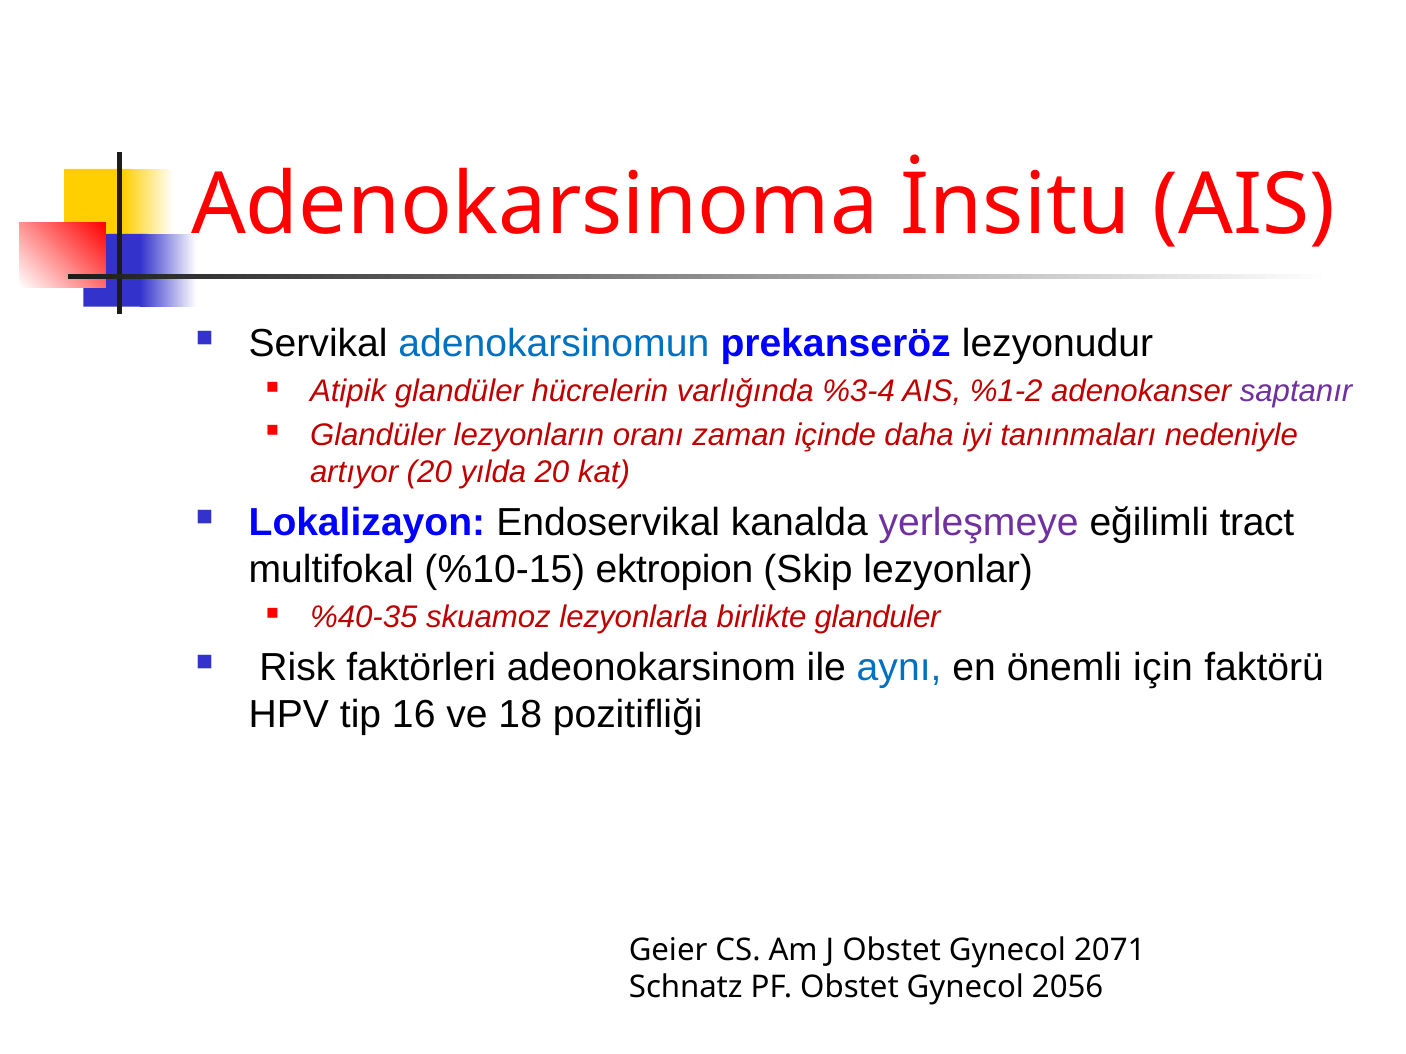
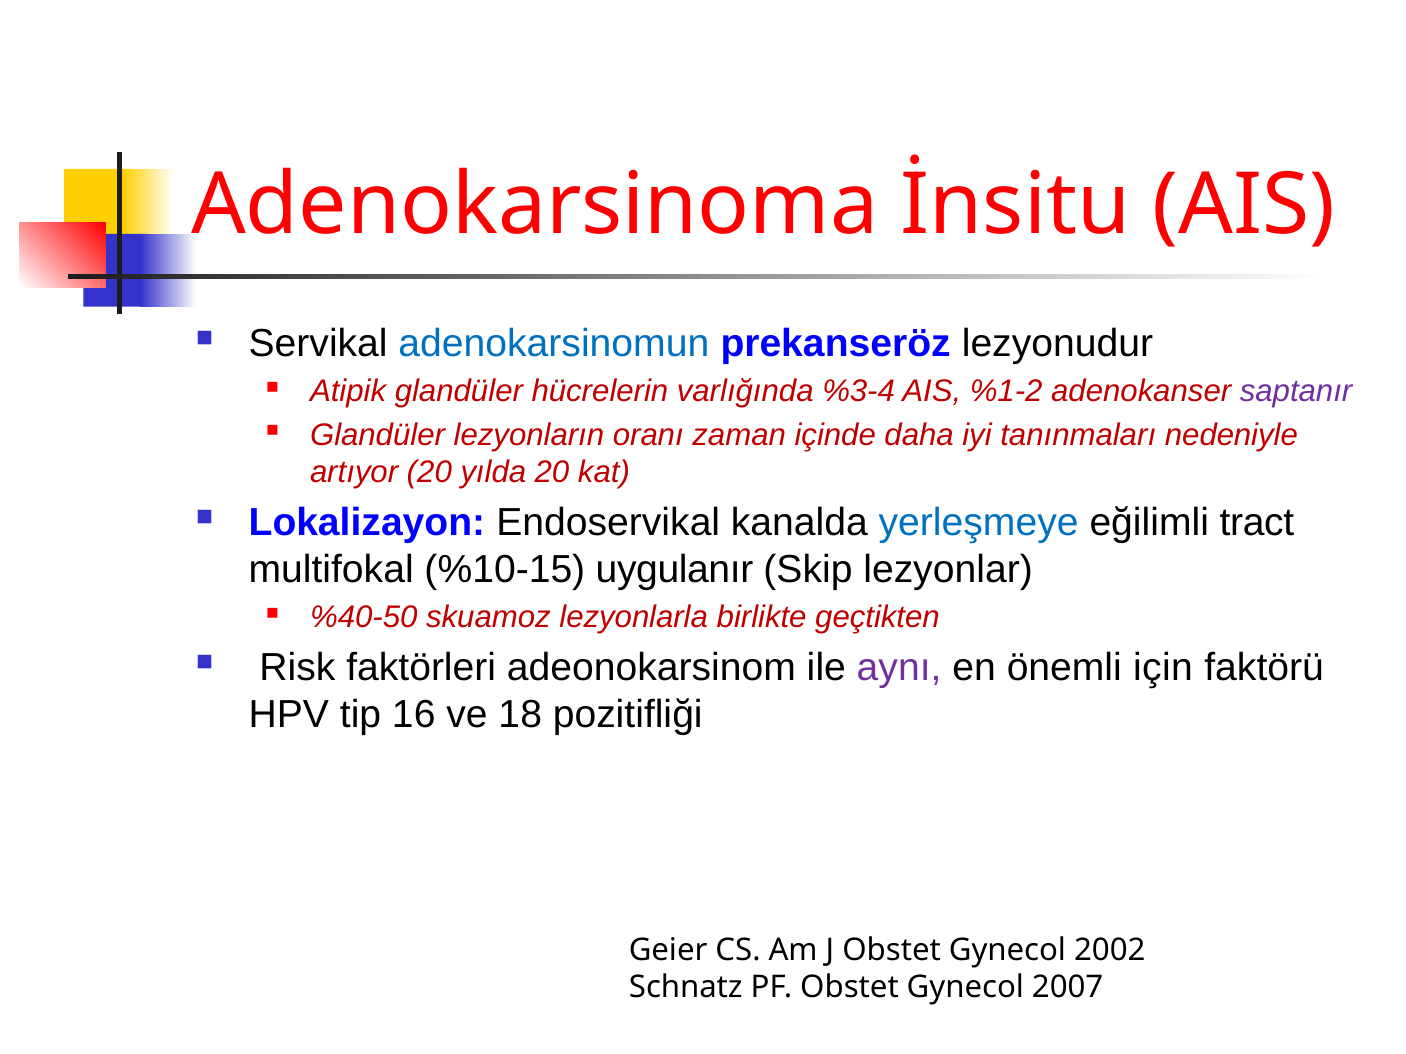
yerleşmeye colour: purple -> blue
ektropion: ektropion -> uygulanır
%40-35: %40-35 -> %40-50
glanduler: glanduler -> geçtikten
aynı colour: blue -> purple
2071: 2071 -> 2002
2056: 2056 -> 2007
